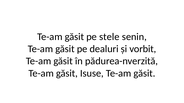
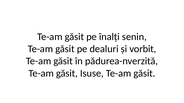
stele: stele -> înalți
